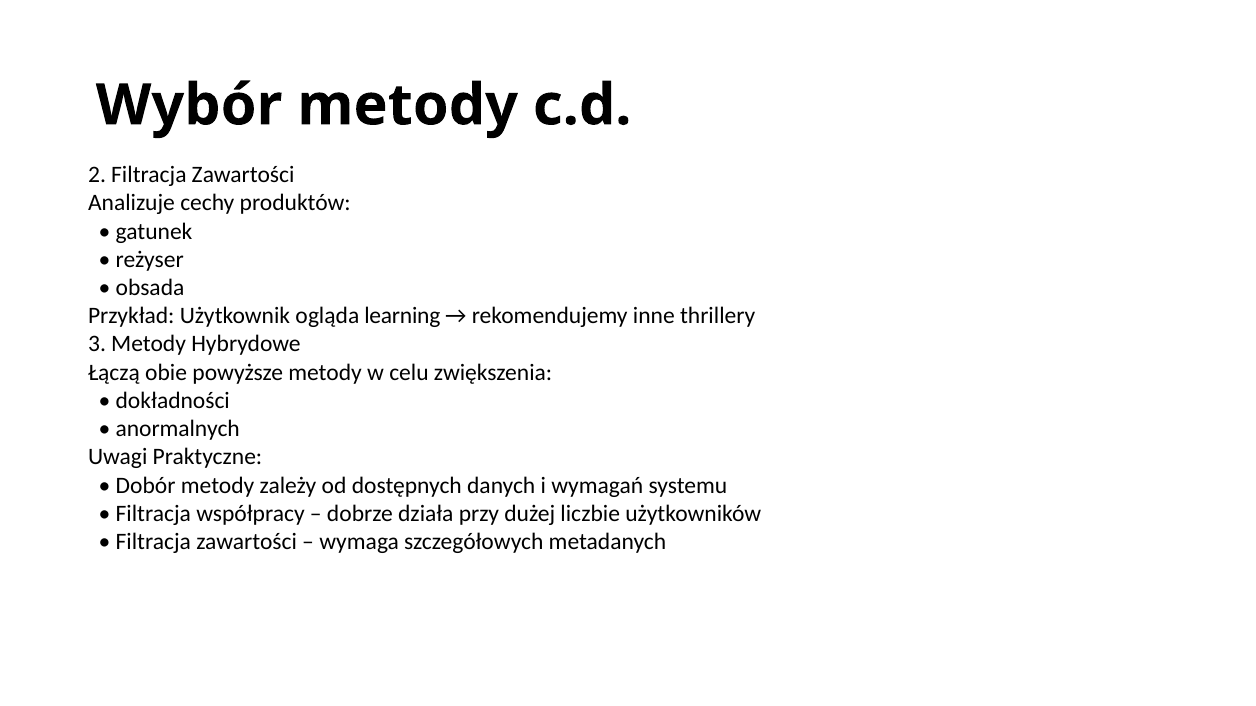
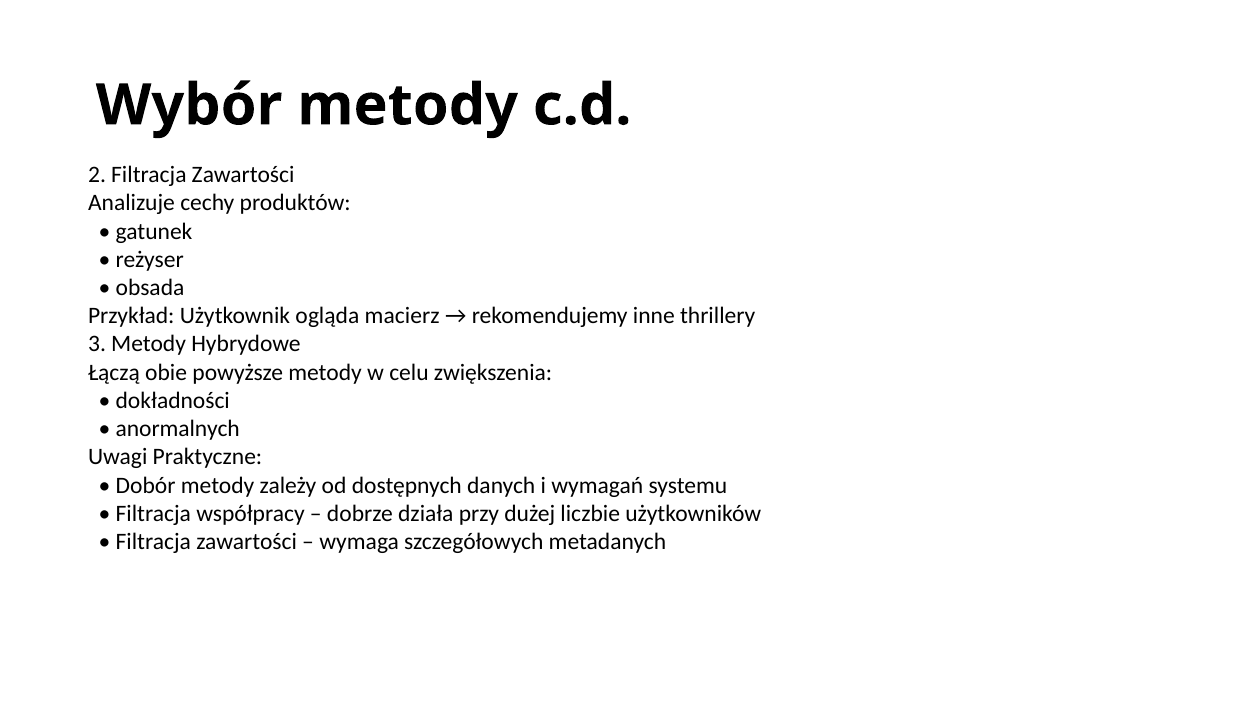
learning: learning -> macierz
